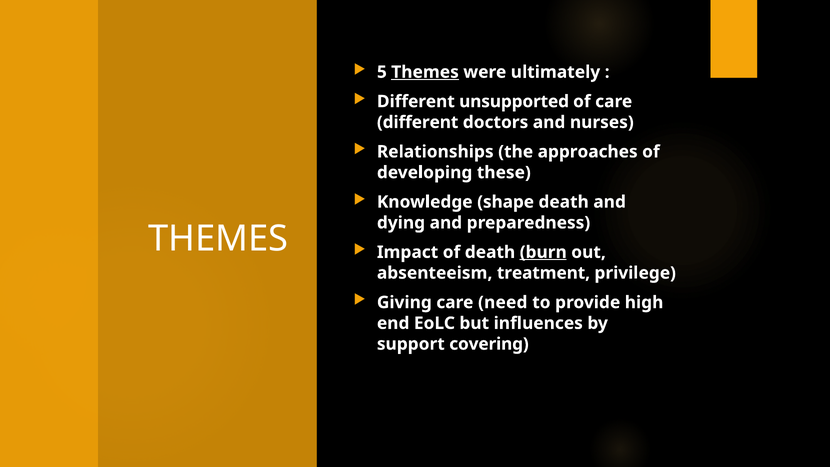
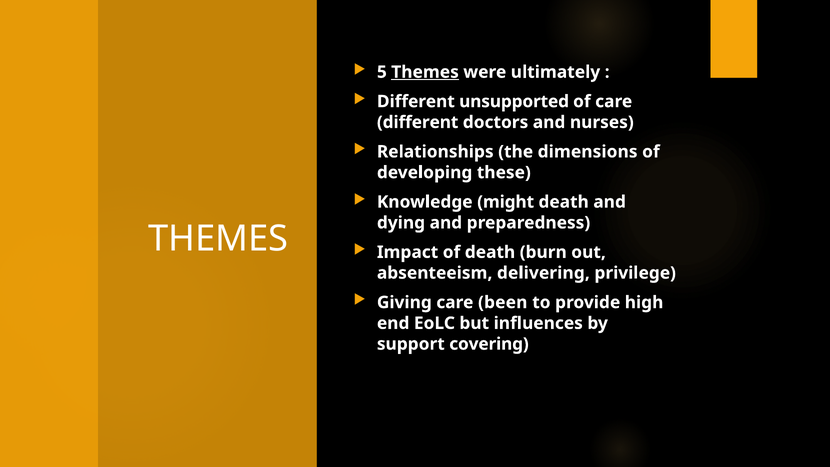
approaches: approaches -> dimensions
shape: shape -> might
burn underline: present -> none
treatment: treatment -> delivering
need: need -> been
